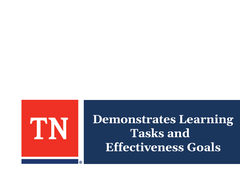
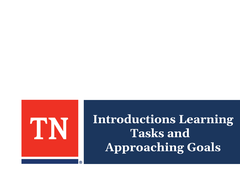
Demonstrates: Demonstrates -> Introductions
Effectiveness: Effectiveness -> Approaching
